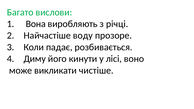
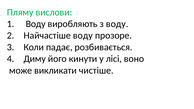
Багато: Багато -> Пляму
Вона at (36, 24): Вона -> Воду
з річці: річці -> воду
